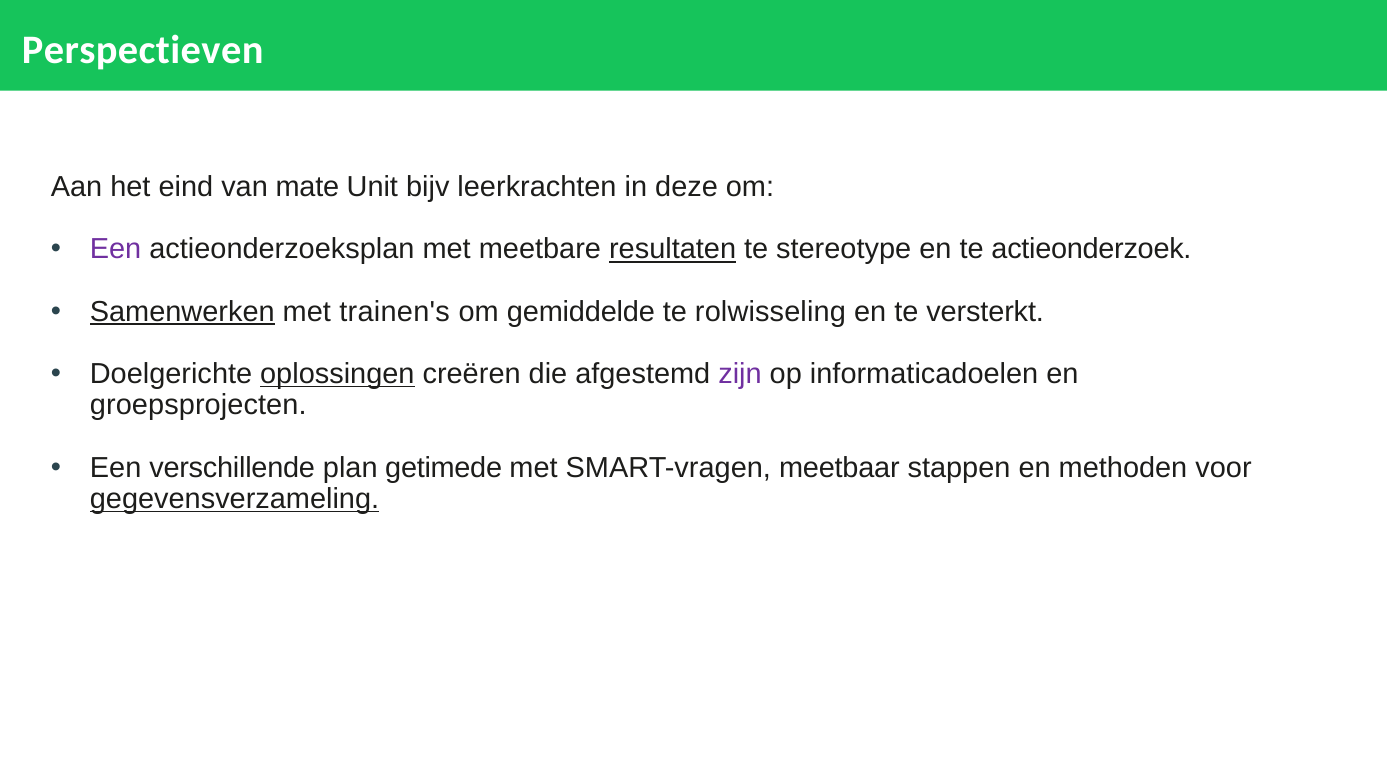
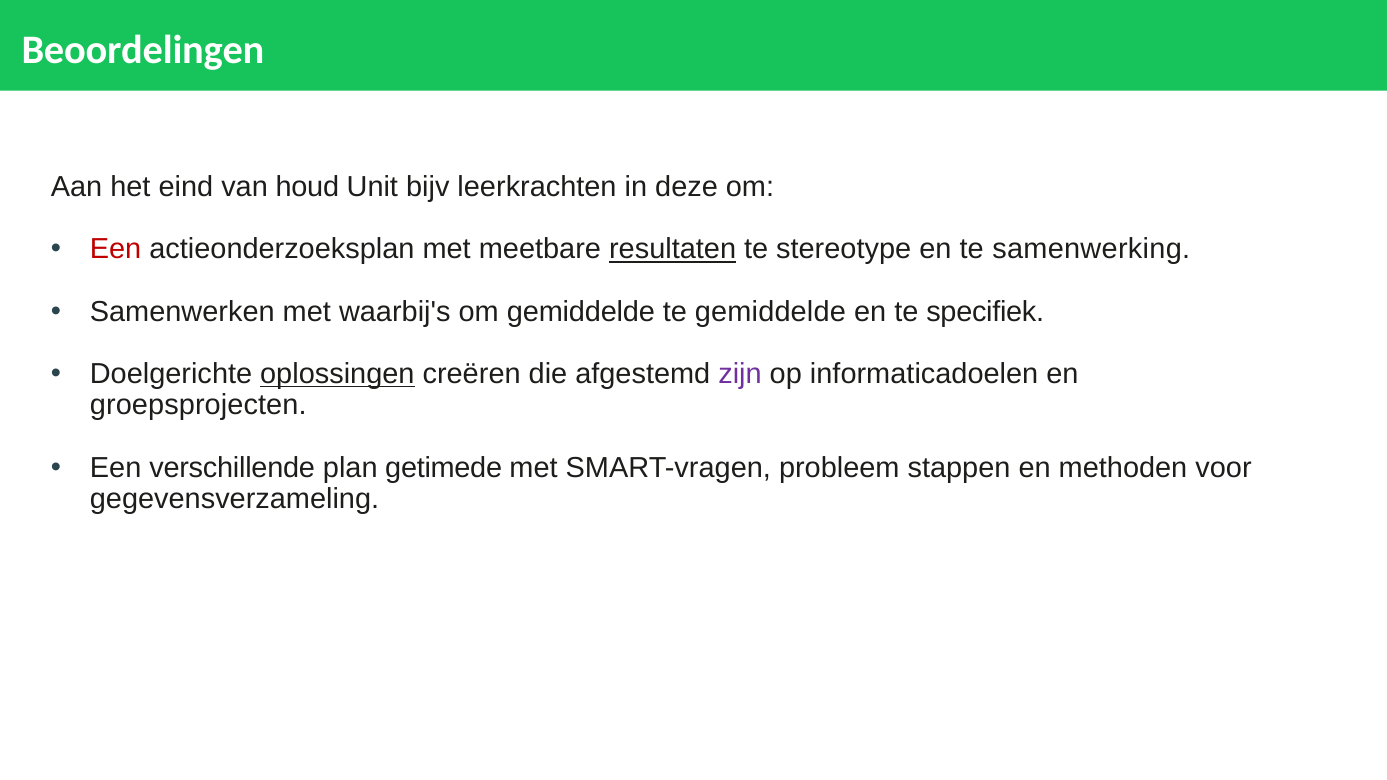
Perspectieven: Perspectieven -> Beoordelingen
mate: mate -> houd
Een at (116, 249) colour: purple -> red
actieonderzoek: actieonderzoek -> samenwerking
Samenwerken underline: present -> none
trainen's: trainen's -> waarbij's
te rolwisseling: rolwisseling -> gemiddelde
versterkt: versterkt -> specifiek
meetbaar: meetbaar -> probleem
gegevensverzameling underline: present -> none
